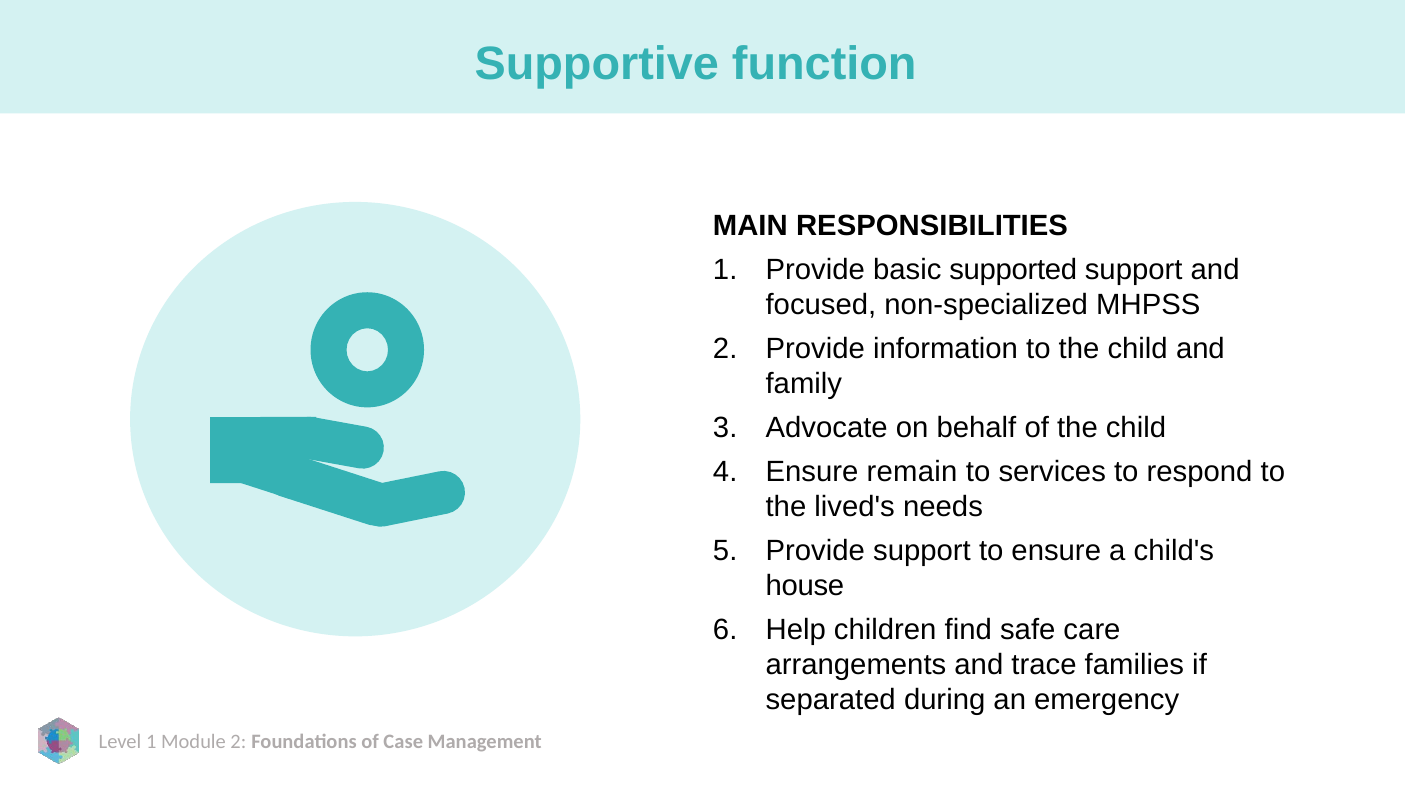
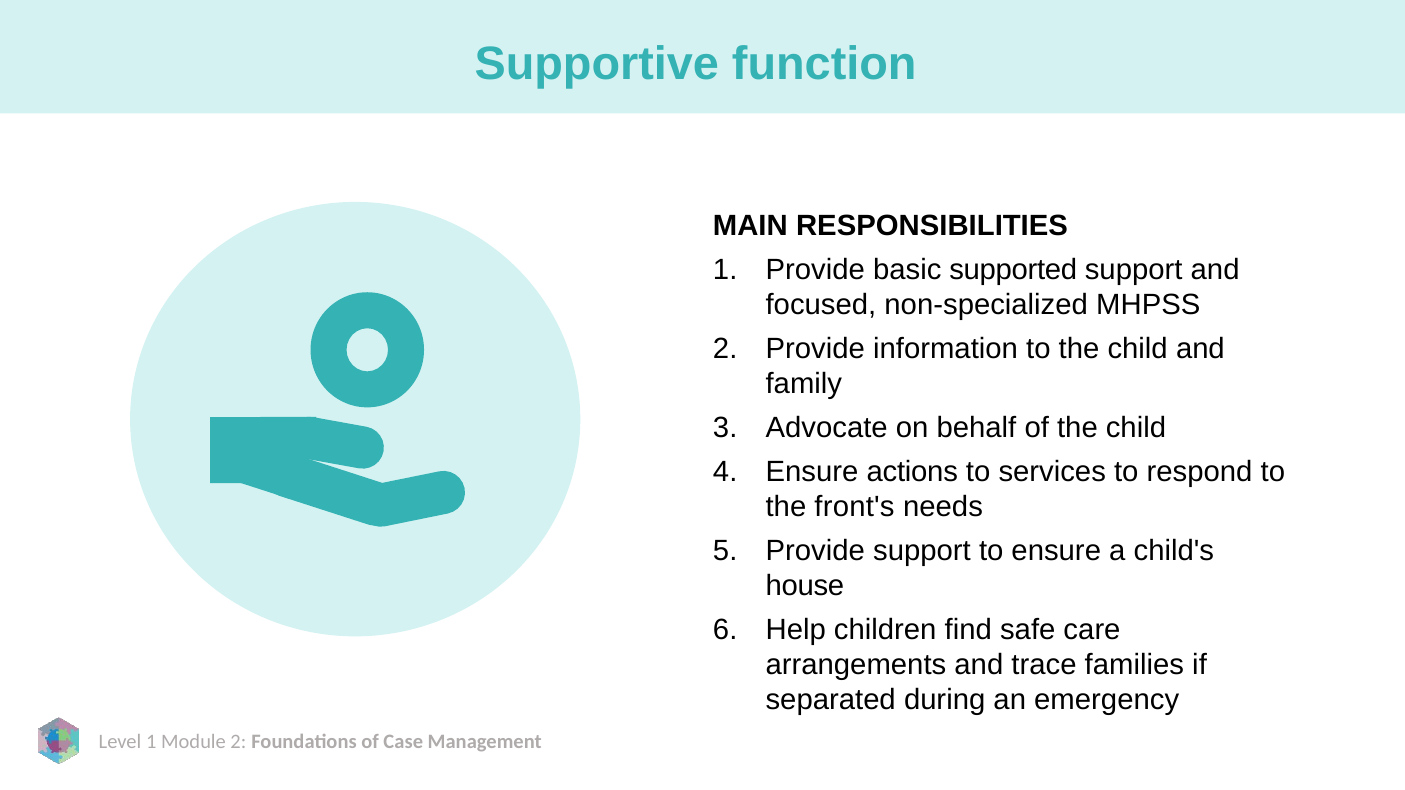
remain: remain -> actions
lived's: lived's -> front's
